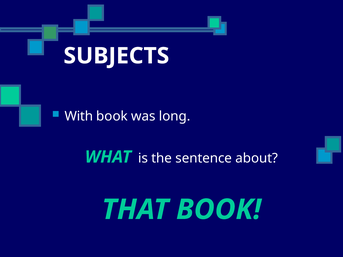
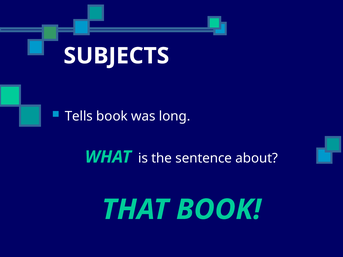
With: With -> Tells
